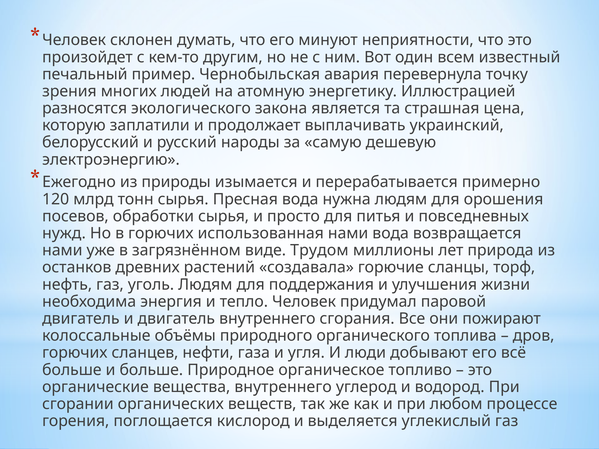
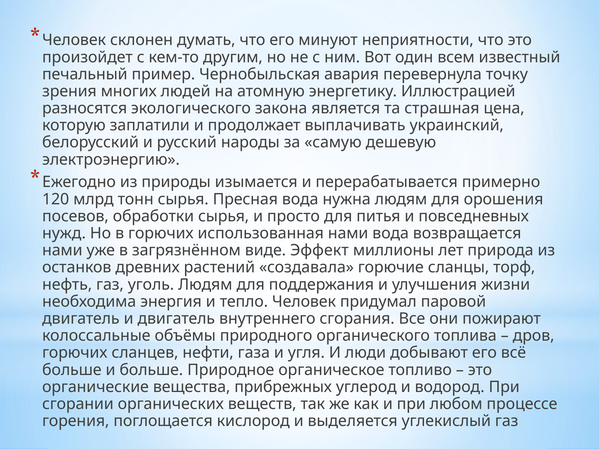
Трудом: Трудом -> Эффект
вещества внутреннего: внутреннего -> прибрежных
